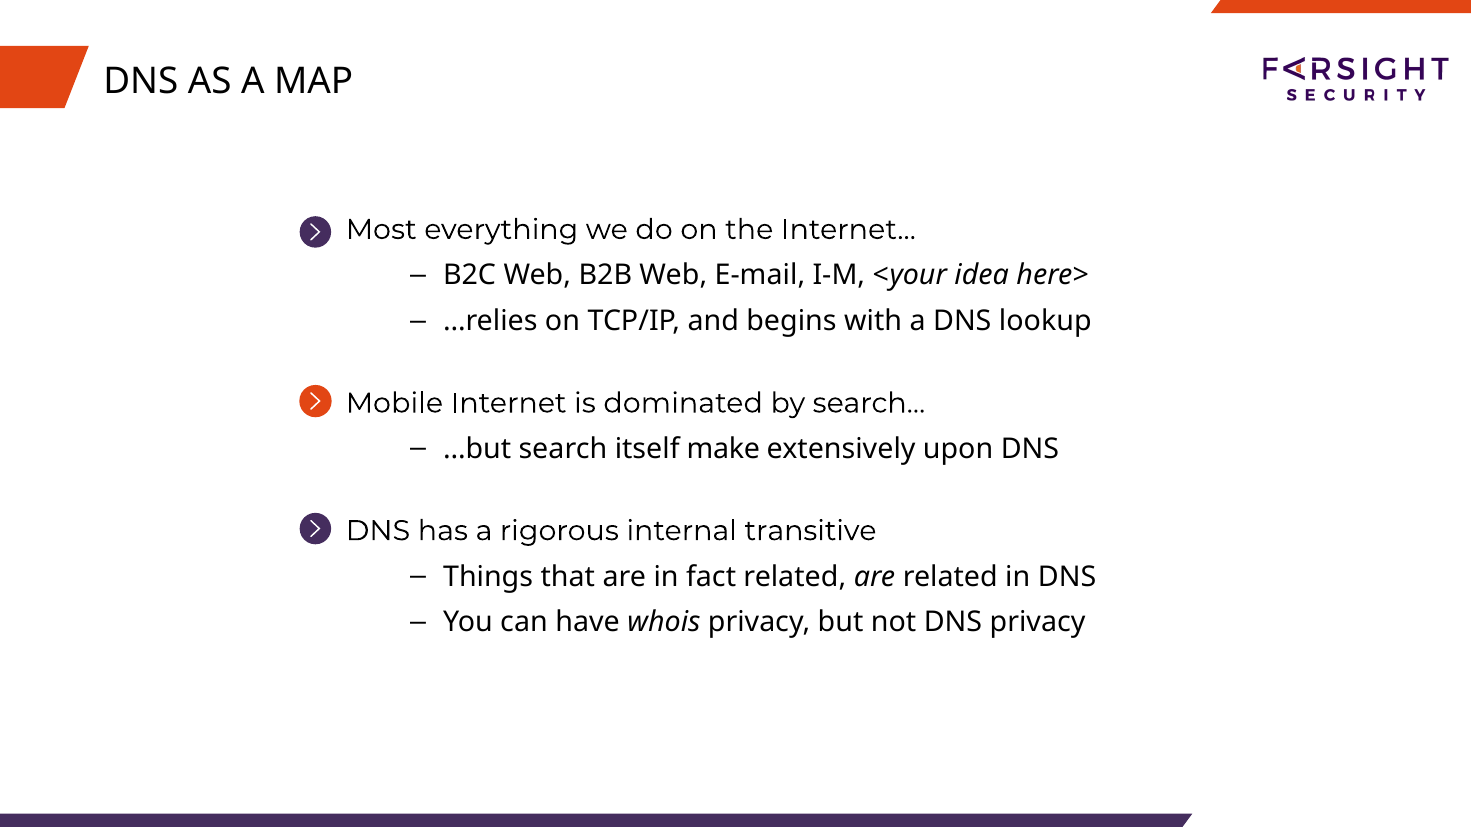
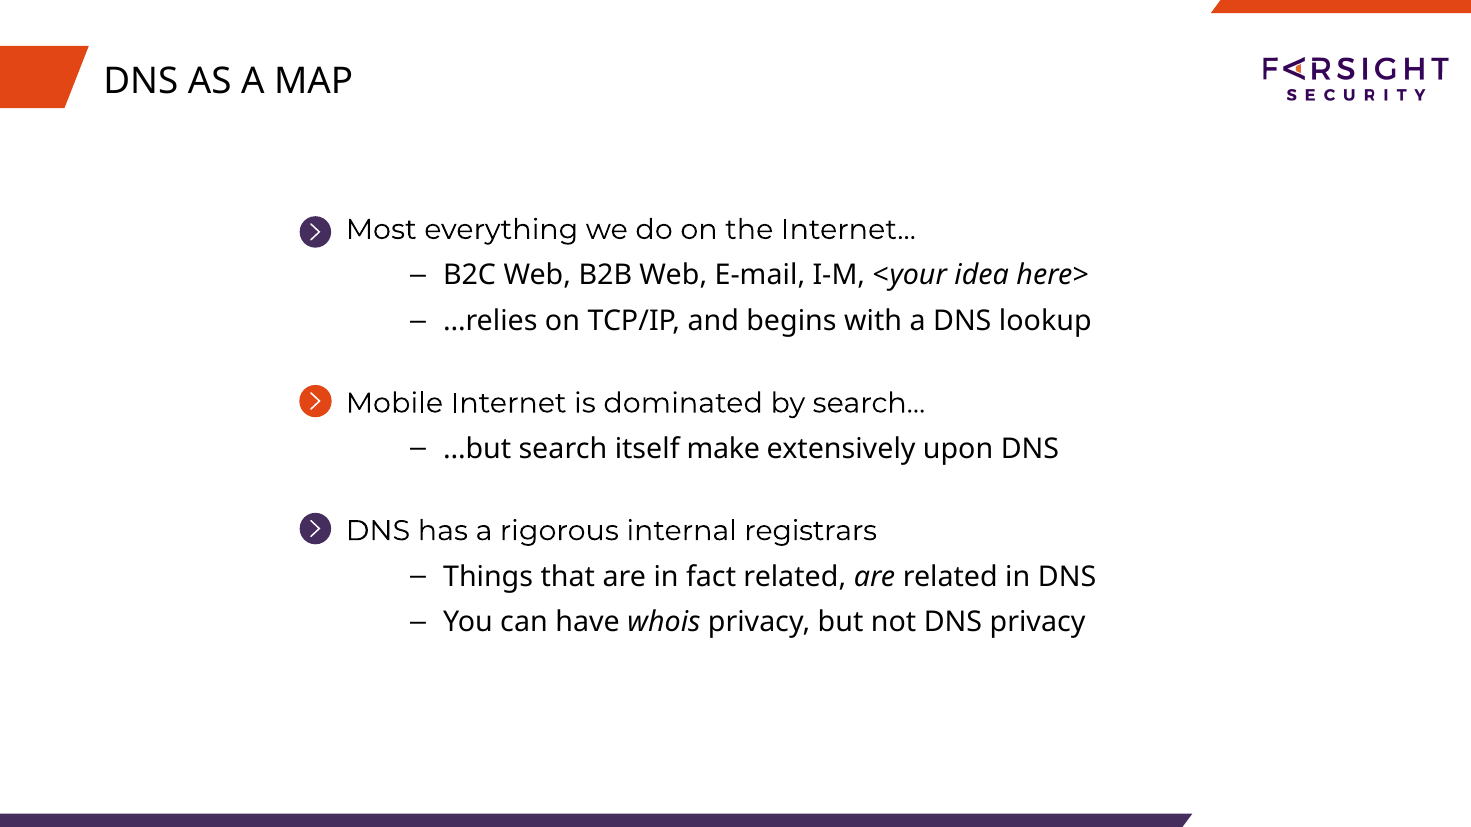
transitive: transitive -> registrars
